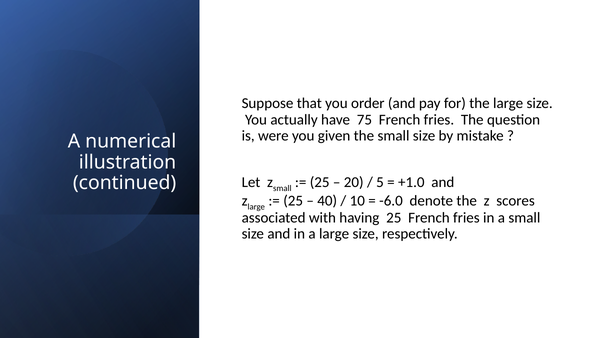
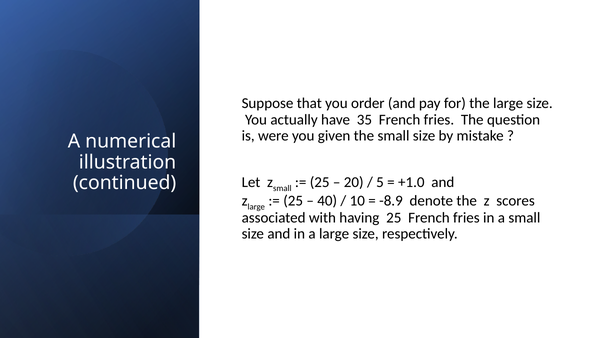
75: 75 -> 35
-6.0: -6.0 -> -8.9
